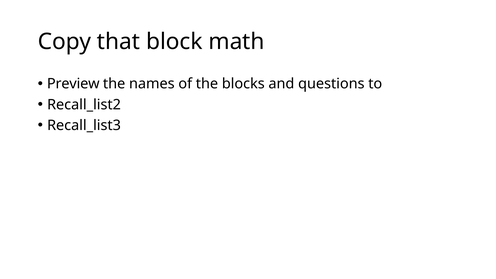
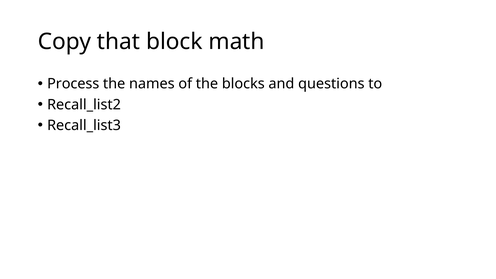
Preview: Preview -> Process
